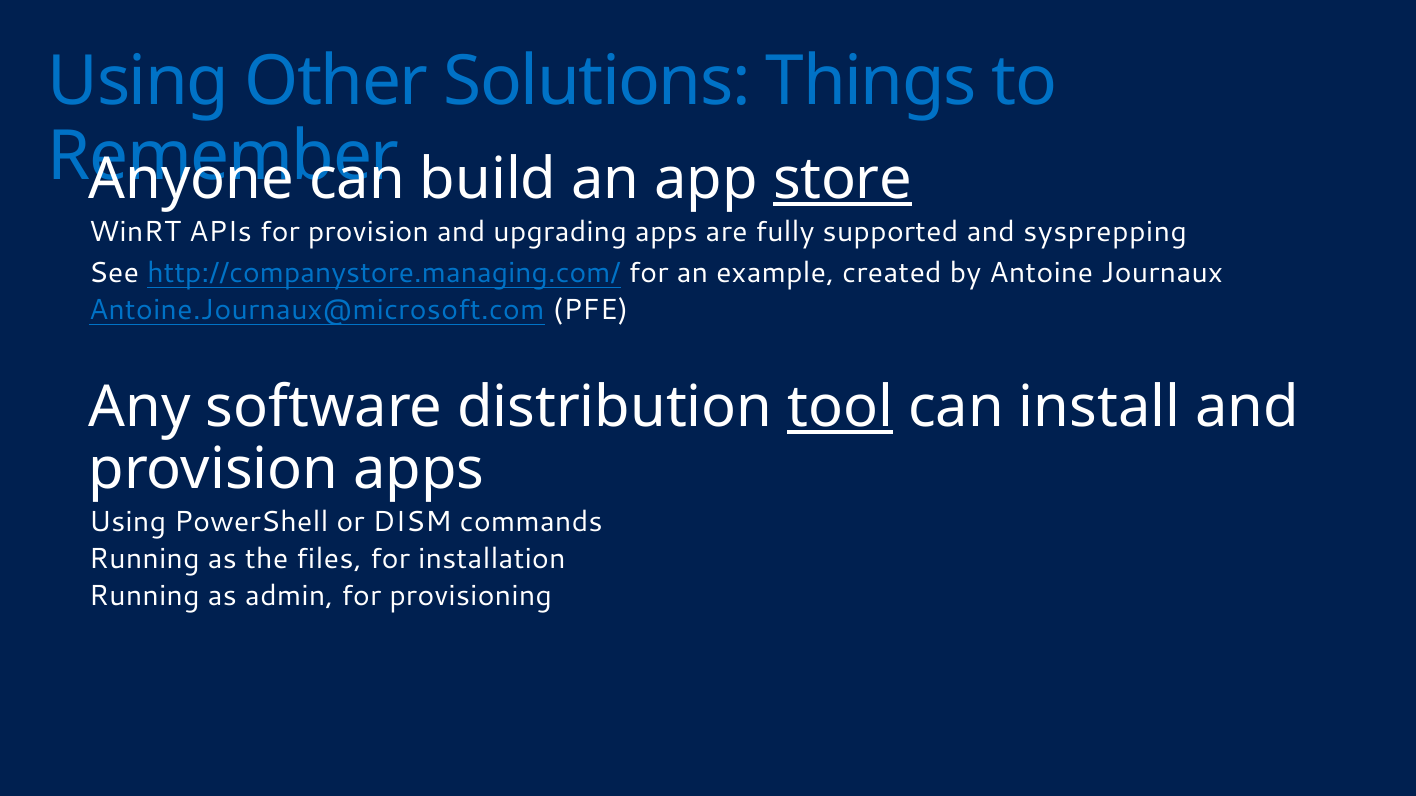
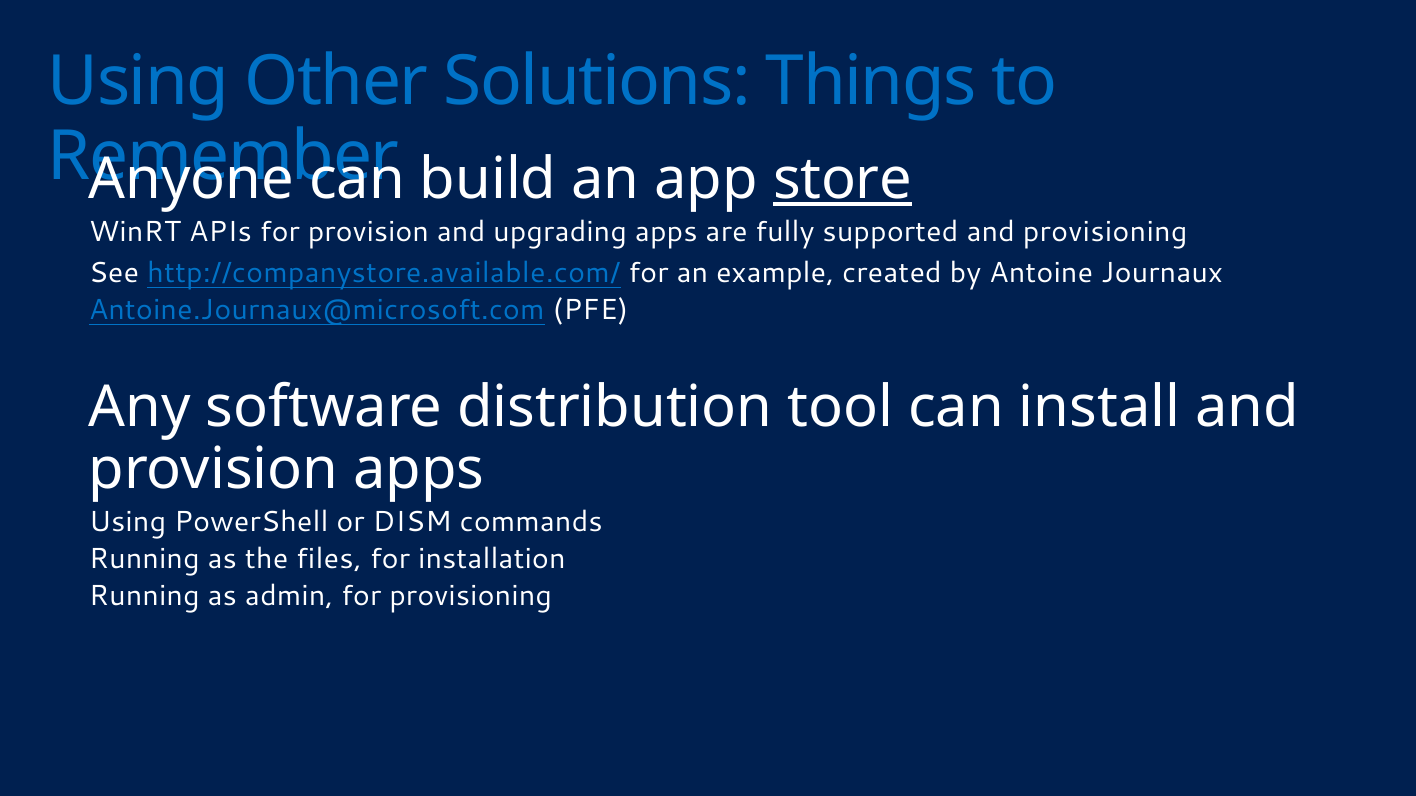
and sysprepping: sysprepping -> provisioning
http://companystore.managing.com/: http://companystore.managing.com/ -> http://companystore.available.com/
tool underline: present -> none
